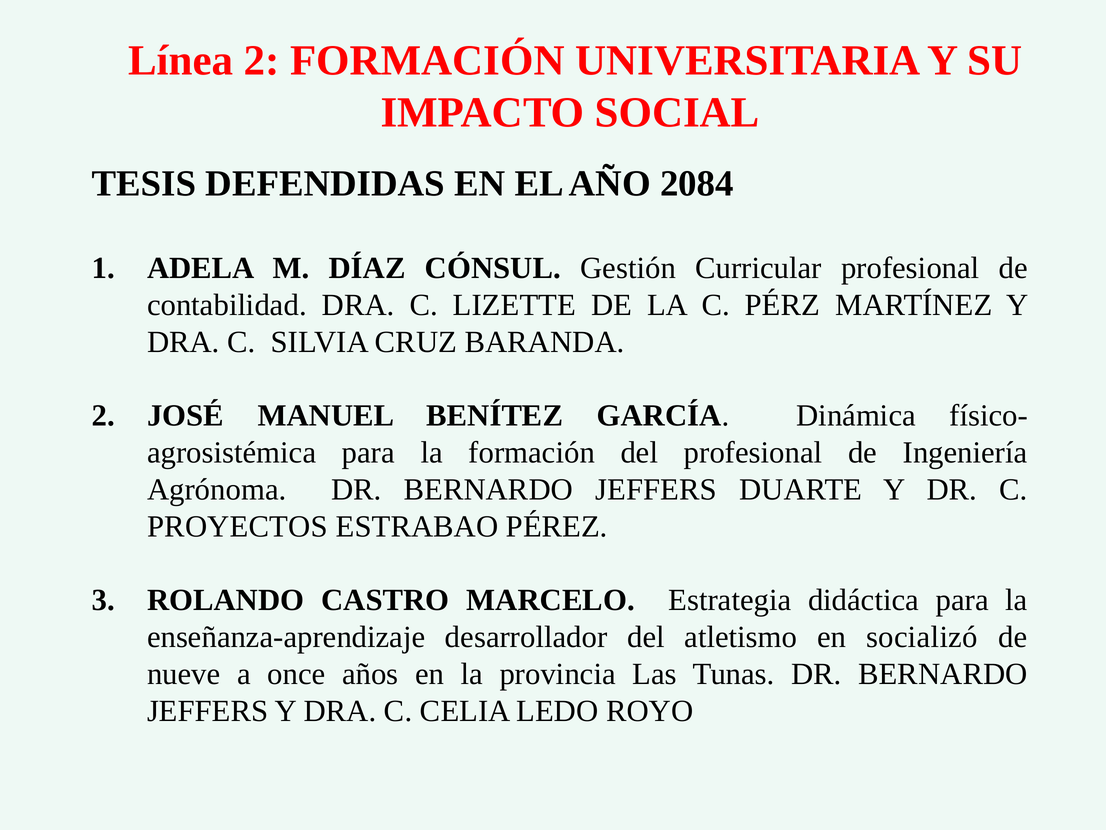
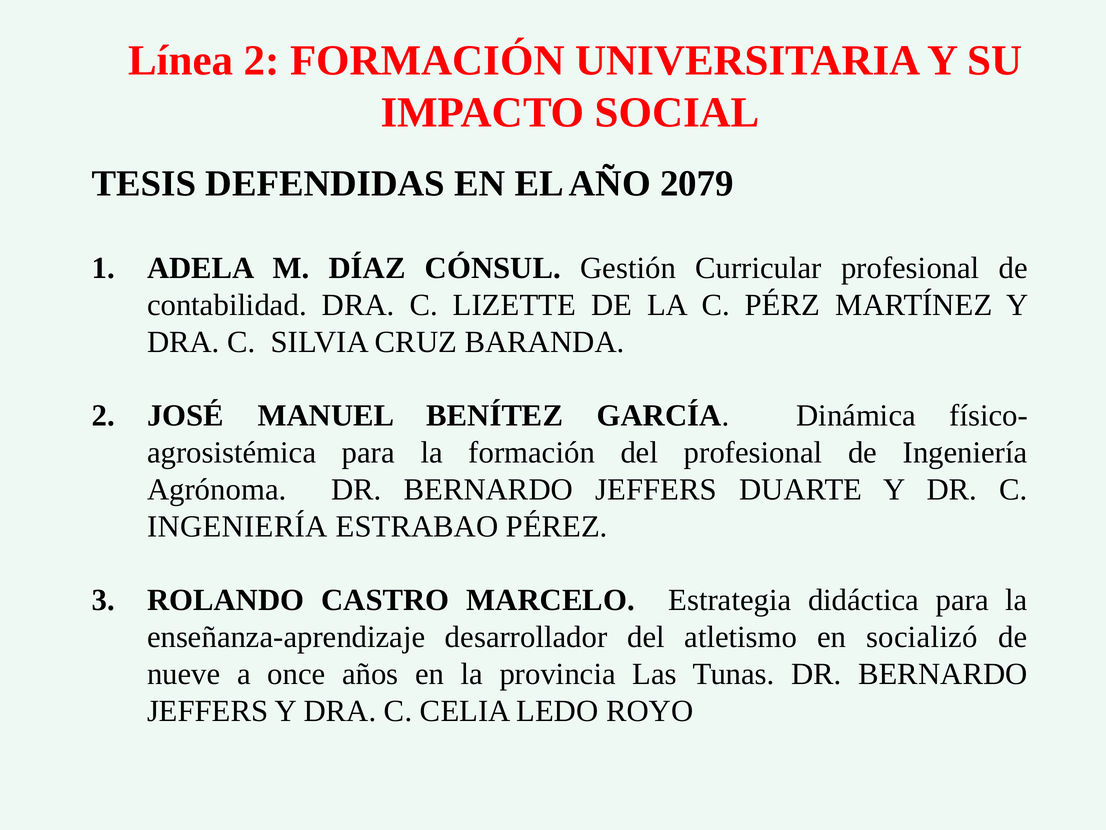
2084: 2084 -> 2079
PROYECTOS at (237, 526): PROYECTOS -> INGENIERÍA
